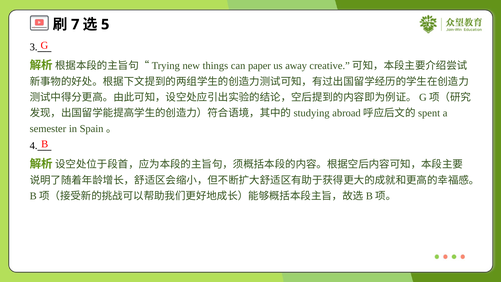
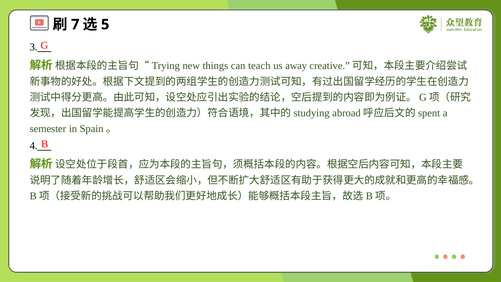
paper: paper -> teach
